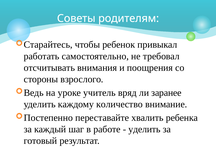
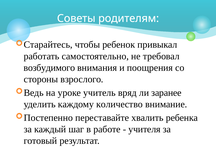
отсчитывать: отсчитывать -> возбудимого
уделить at (144, 129): уделить -> учителя
